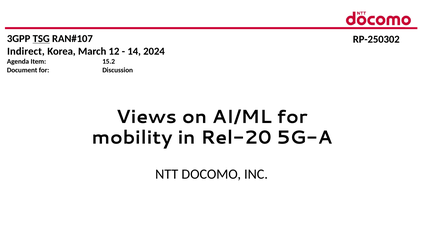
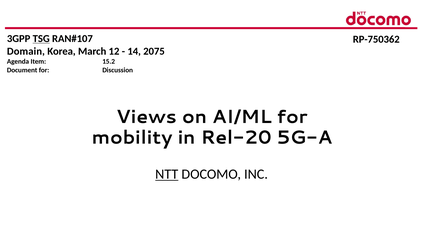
RP-250302: RP-250302 -> RP-750362
Indirect: Indirect -> Domain
2024: 2024 -> 2075
NTT underline: none -> present
